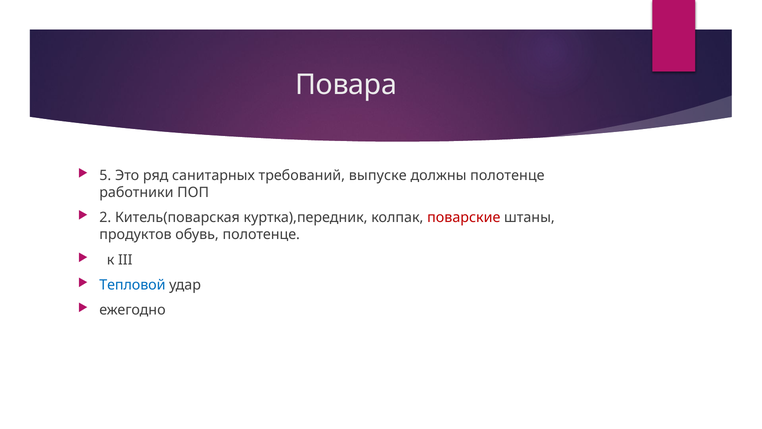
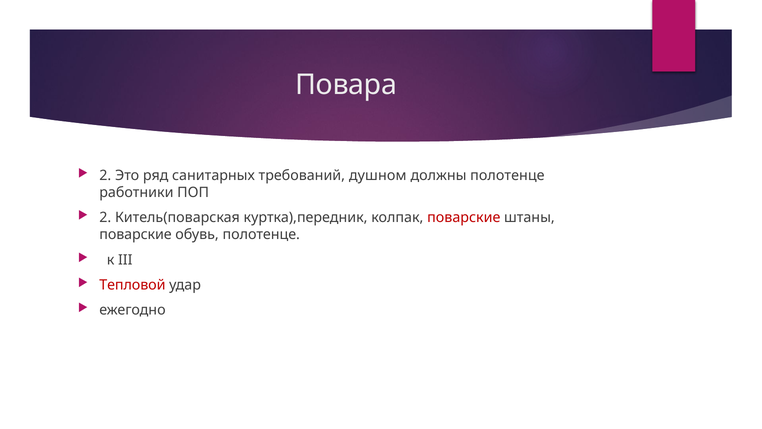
5 at (105, 175): 5 -> 2
выпуске: выпуске -> душном
продуктов at (135, 235): продуктов -> поварские
Тепловой colour: blue -> red
